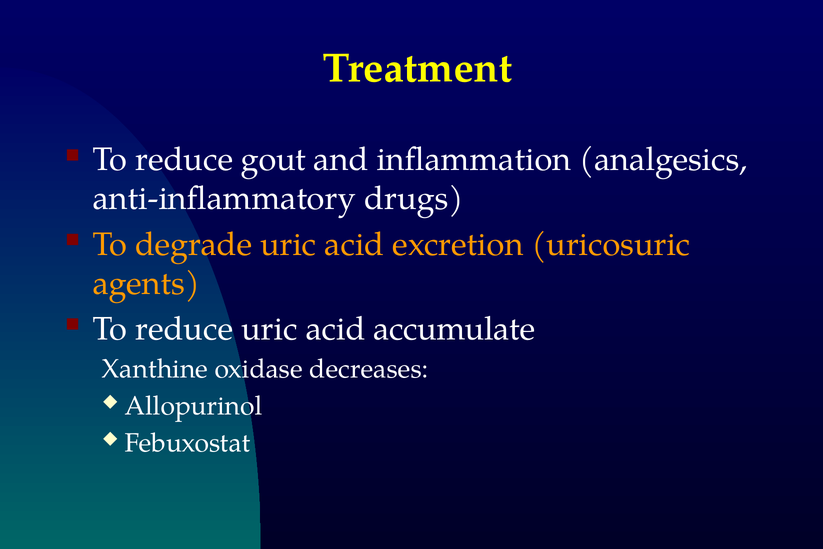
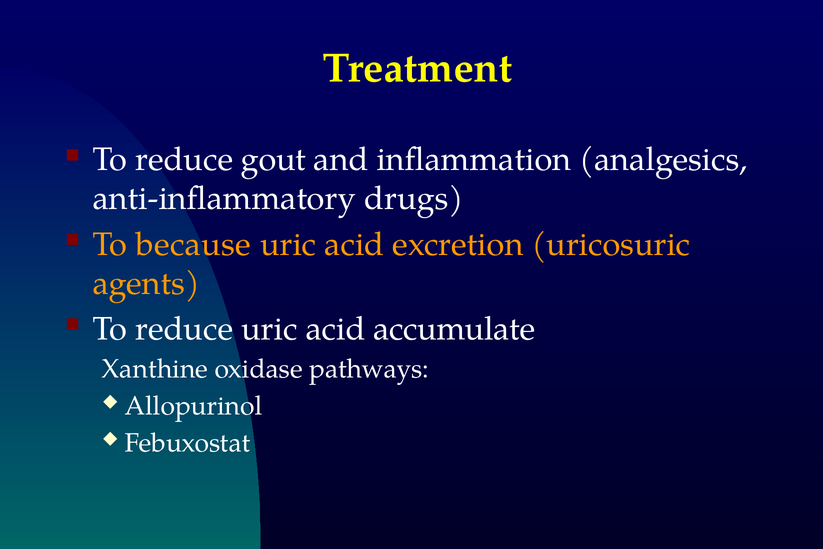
degrade: degrade -> because
decreases: decreases -> pathways
